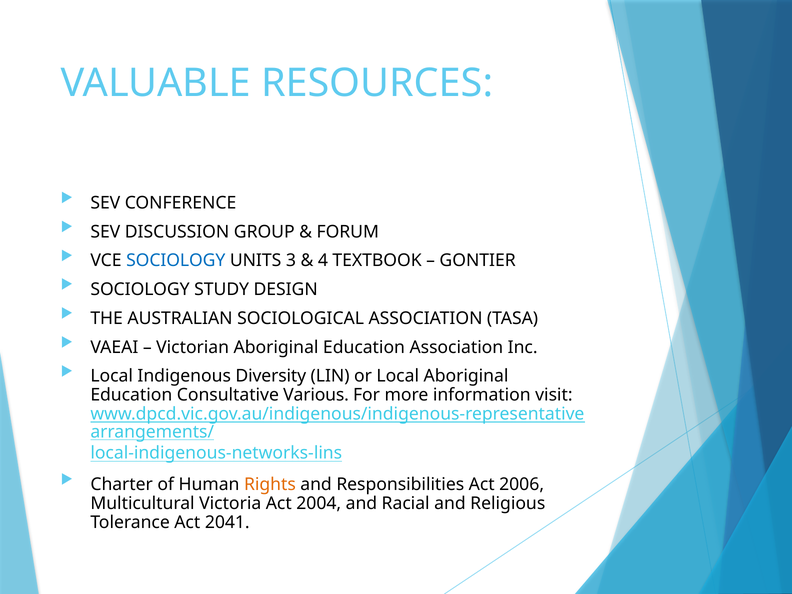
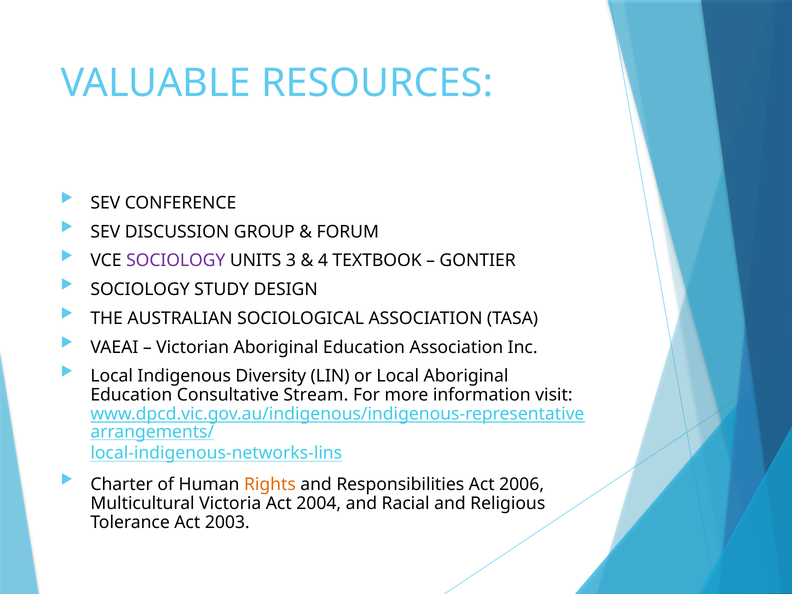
SOCIOLOGY at (176, 261) colour: blue -> purple
Various: Various -> Stream
2041: 2041 -> 2003
